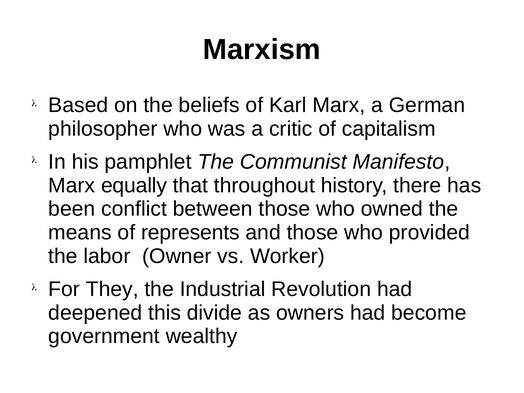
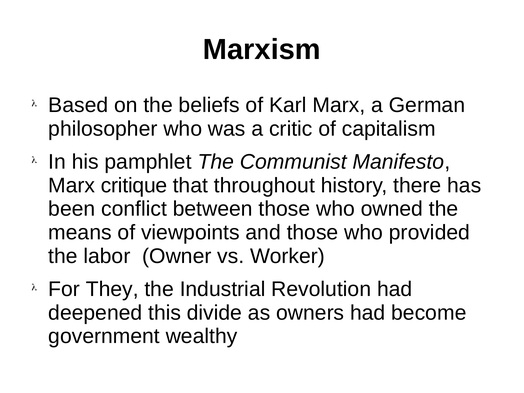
equally: equally -> critique
represents: represents -> viewpoints
